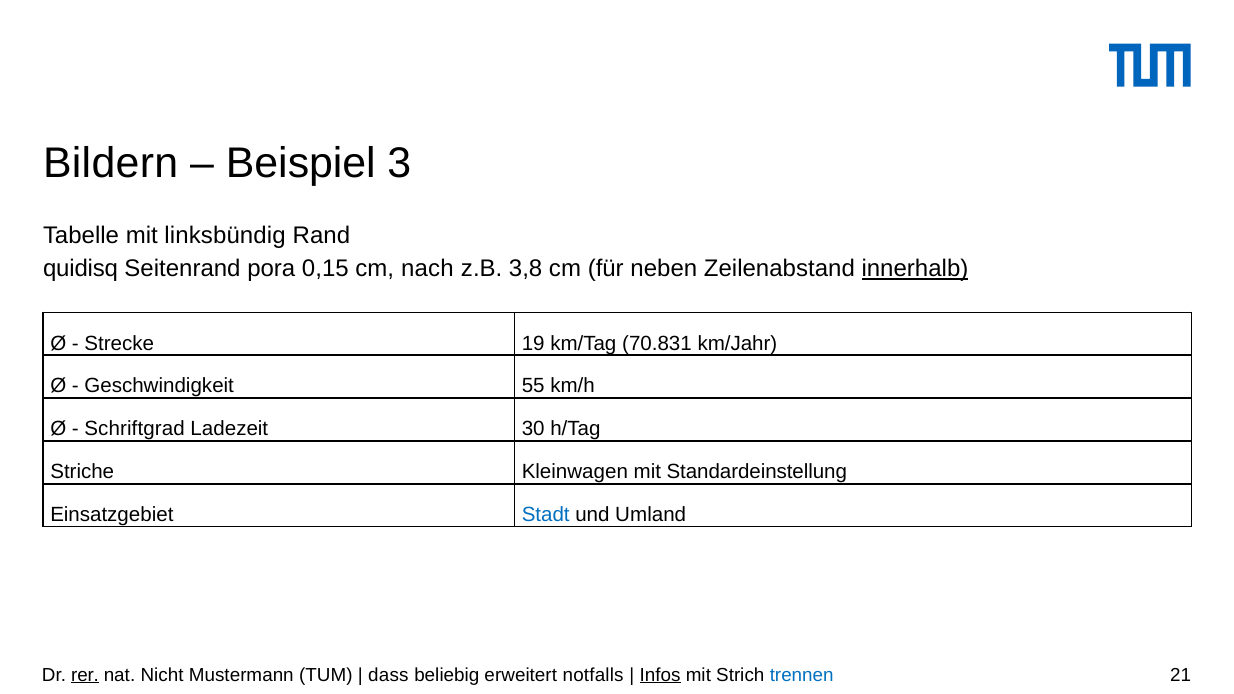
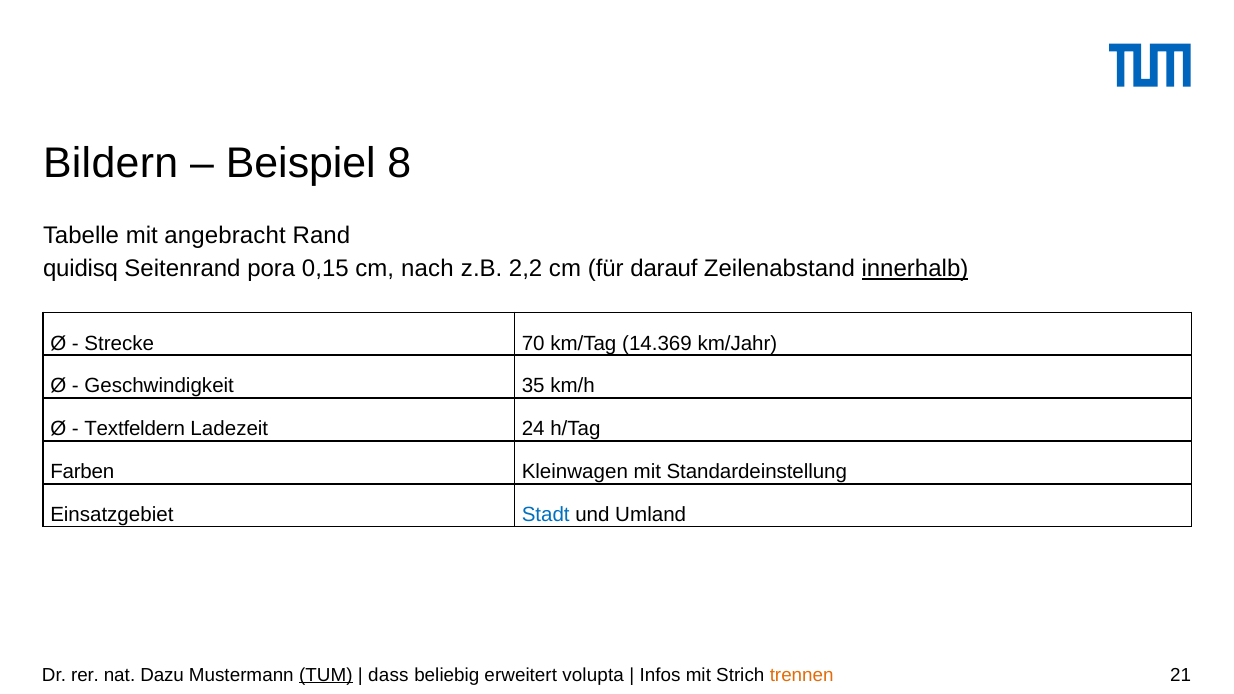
3: 3 -> 8
linksbündig: linksbündig -> angebracht
3,8: 3,8 -> 2,2
neben: neben -> darauf
19: 19 -> 70
70.831: 70.831 -> 14.369
55: 55 -> 35
Schriftgrad: Schriftgrad -> Textfeldern
30: 30 -> 24
Striche: Striche -> Farben
rer underline: present -> none
Nicht: Nicht -> Dazu
TUM underline: none -> present
notfalls: notfalls -> volupta
Infos underline: present -> none
trennen colour: blue -> orange
